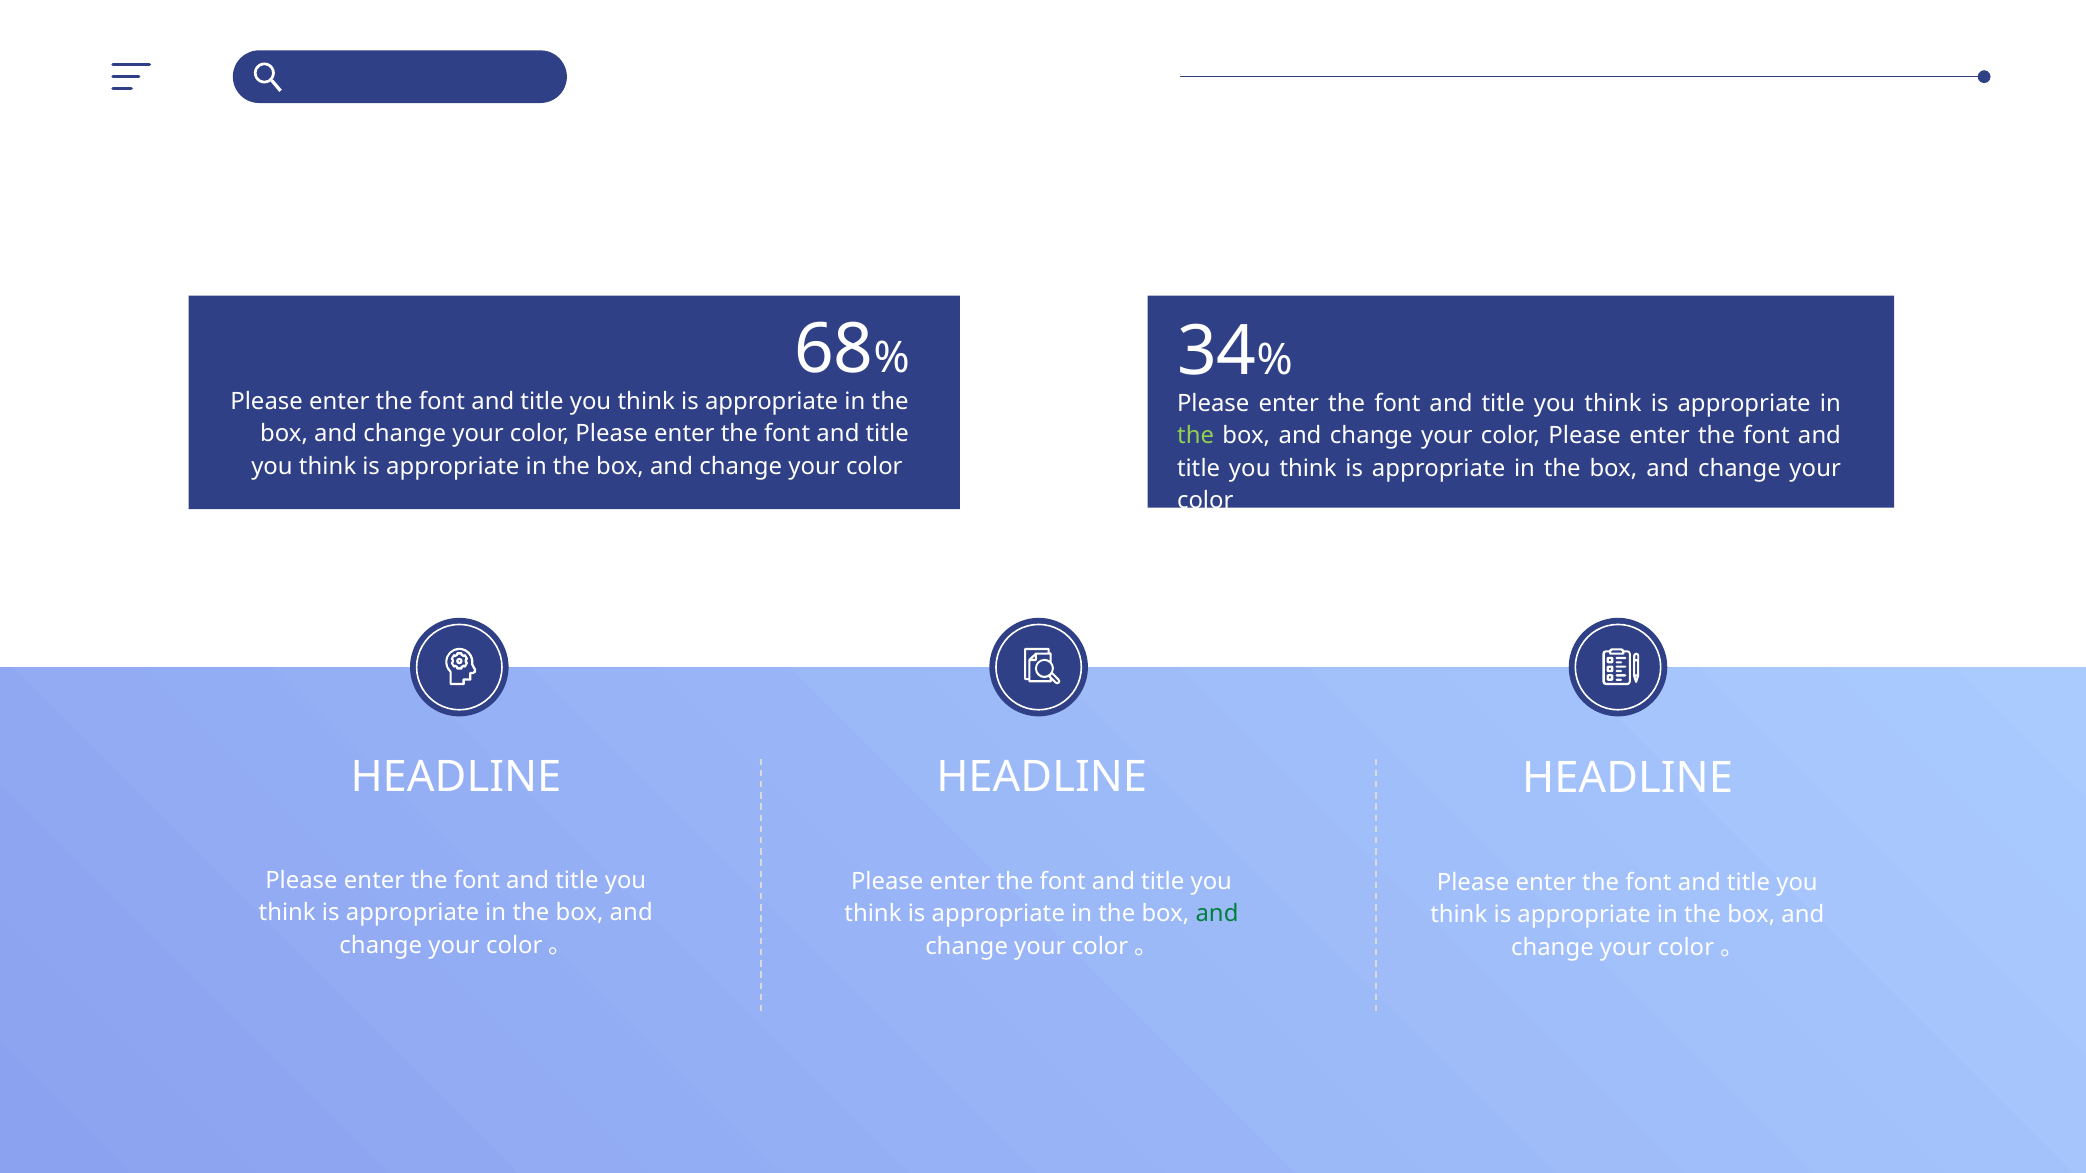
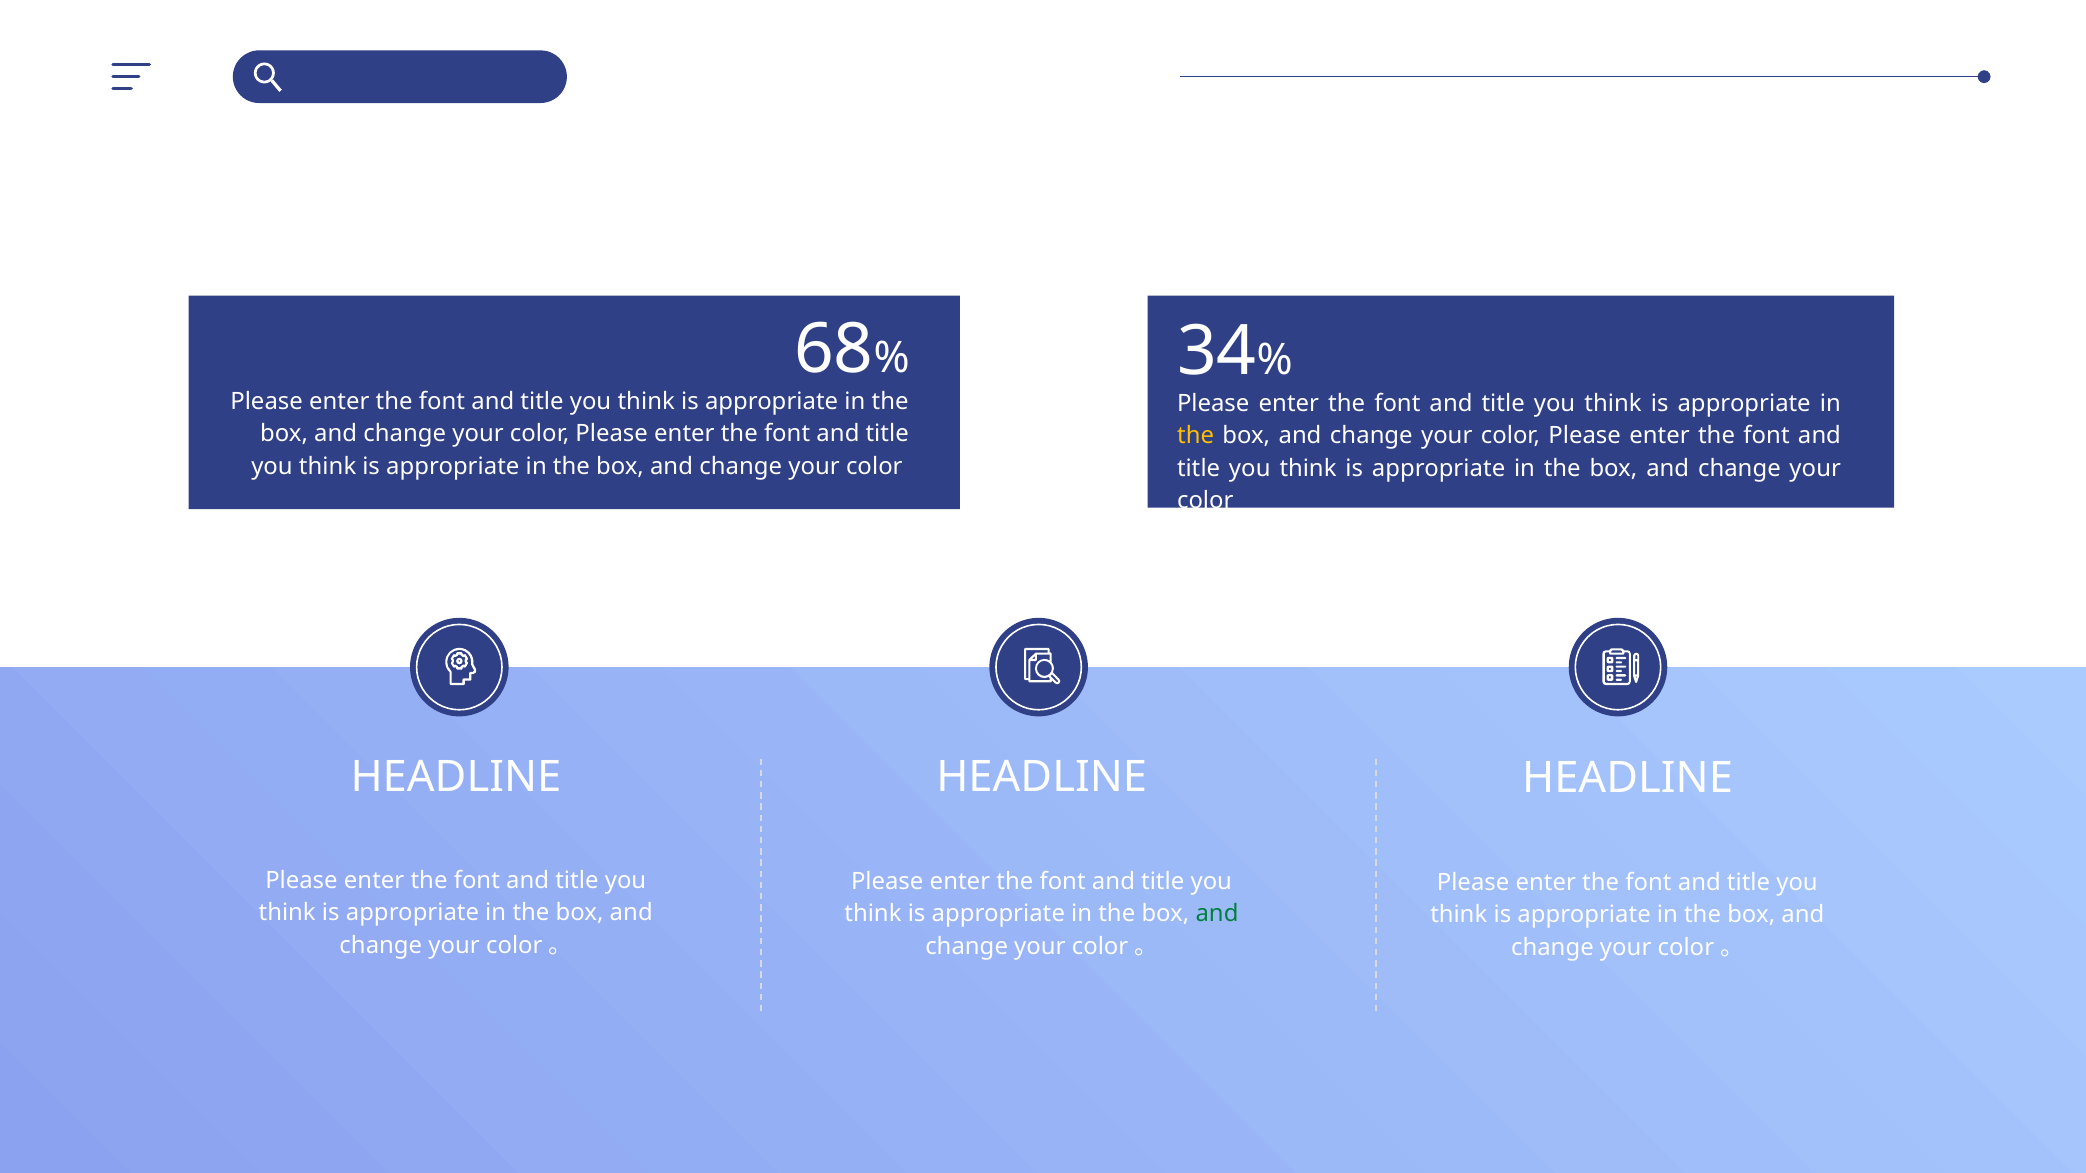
the at (1196, 436) colour: light green -> yellow
